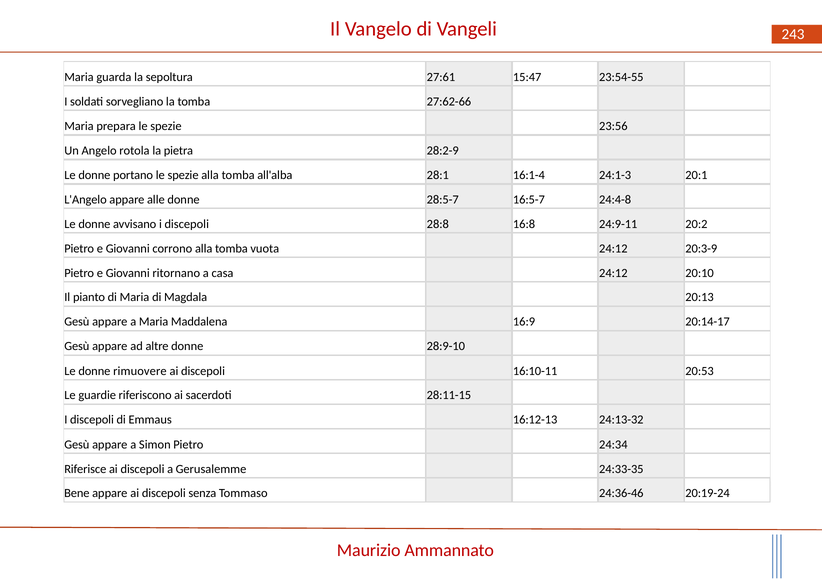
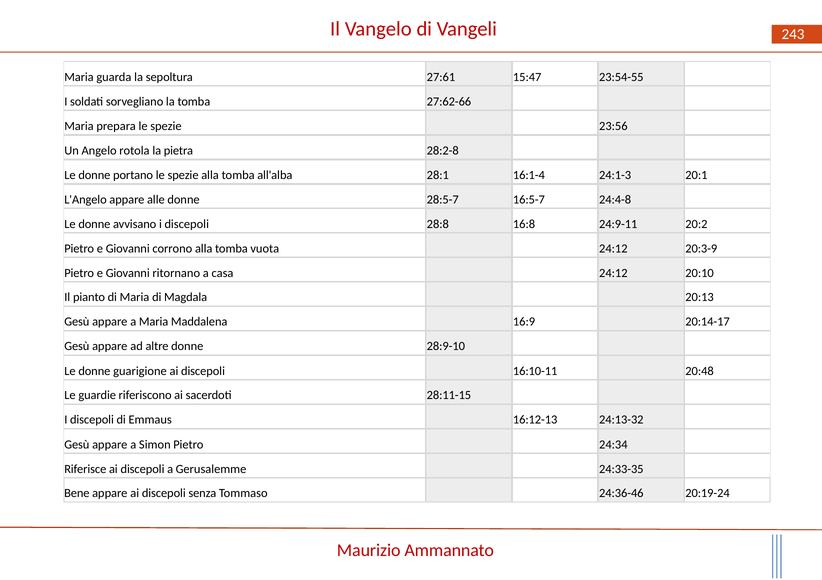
28:2-9: 28:2-9 -> 28:2-8
rimuovere: rimuovere -> guarigione
20:53: 20:53 -> 20:48
